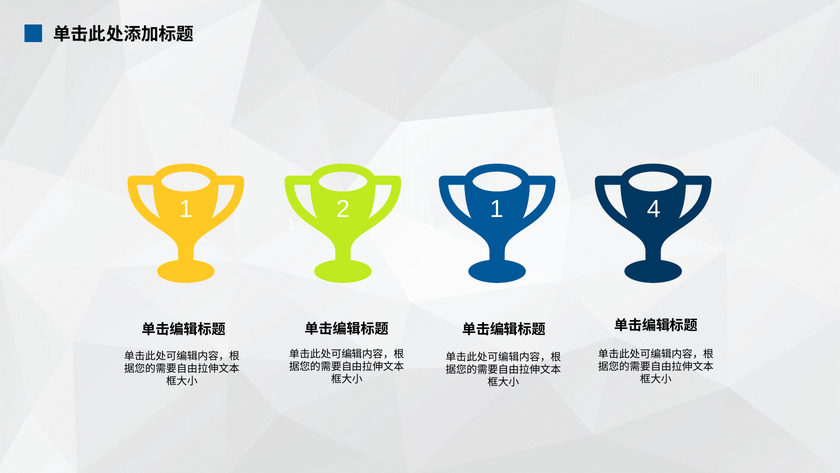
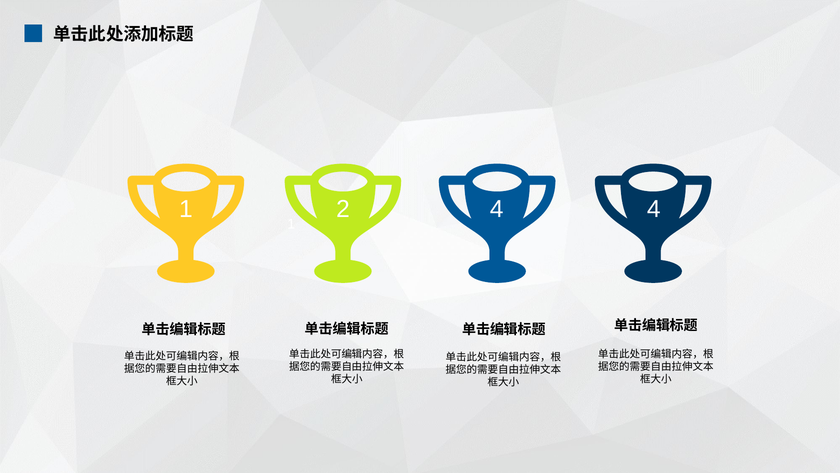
2 1: 1 -> 4
